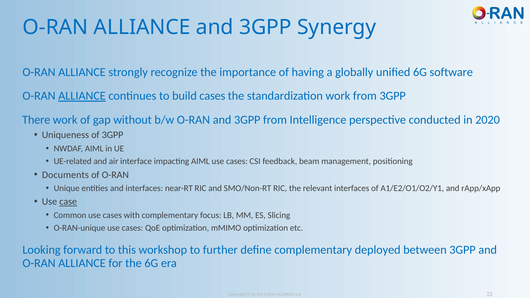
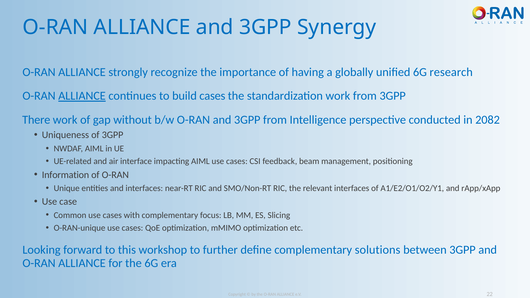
software: software -> research
2020: 2020 -> 2082
Documents: Documents -> Information
case underline: present -> none
deployed: deployed -> solutions
